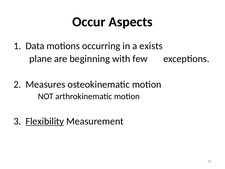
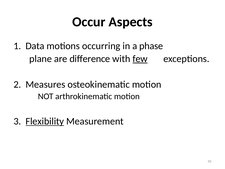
exists: exists -> phase
beginning: beginning -> difference
few underline: none -> present
